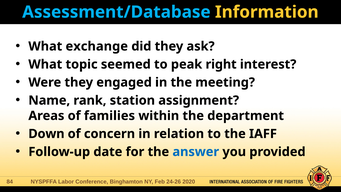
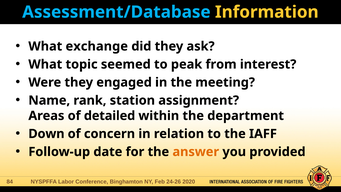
right: right -> from
families: families -> detailed
answer colour: blue -> orange
